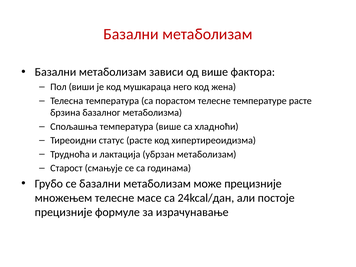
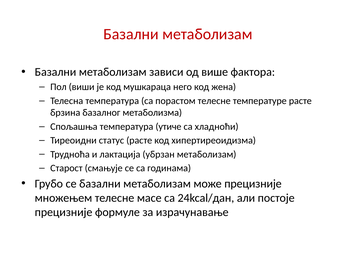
температура више: више -> утиче
